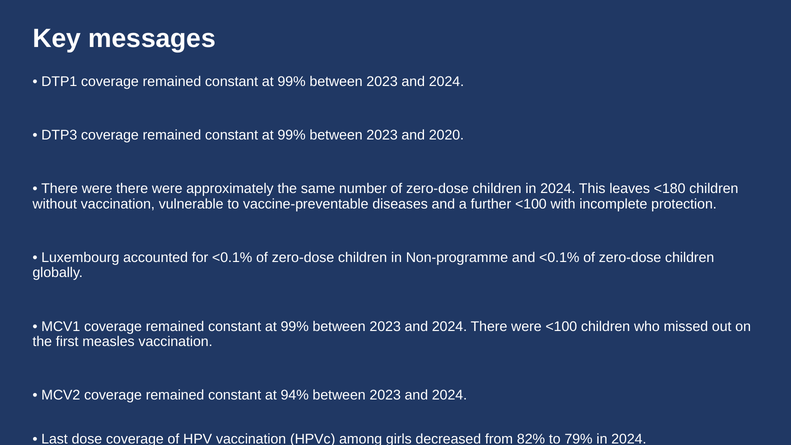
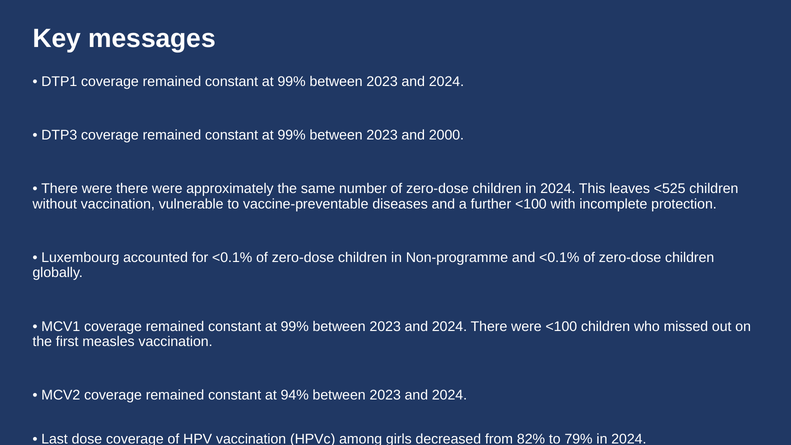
2020: 2020 -> 2000
<180: <180 -> <525
